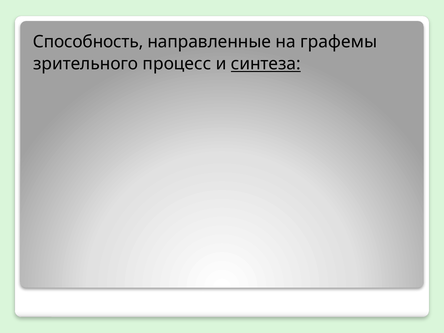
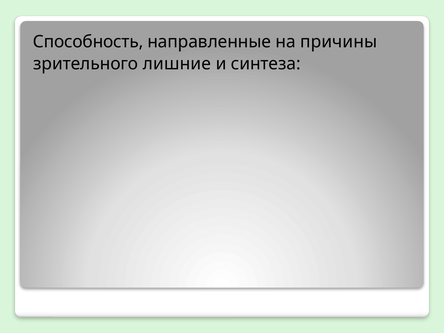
графемы: графемы -> причины
процесс: процесс -> лишние
синтеза underline: present -> none
